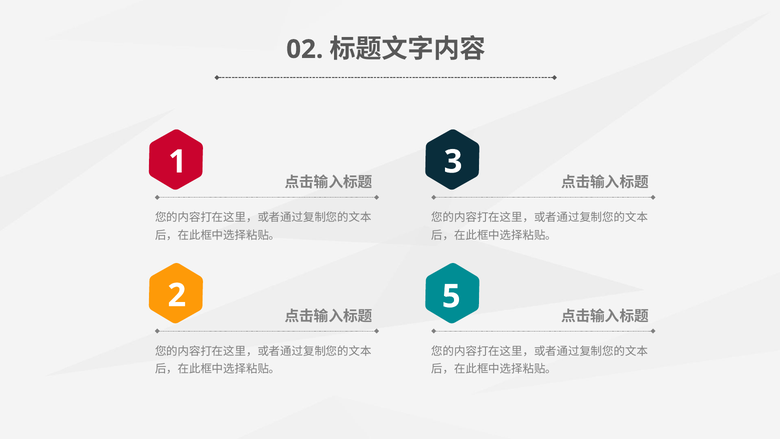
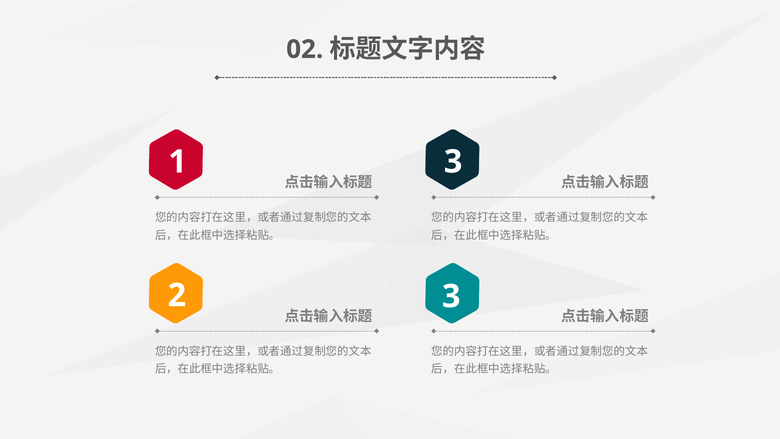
2 5: 5 -> 3
